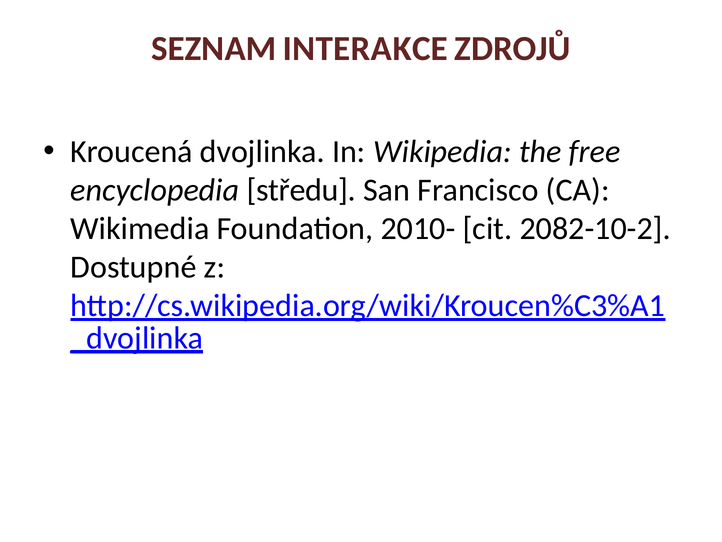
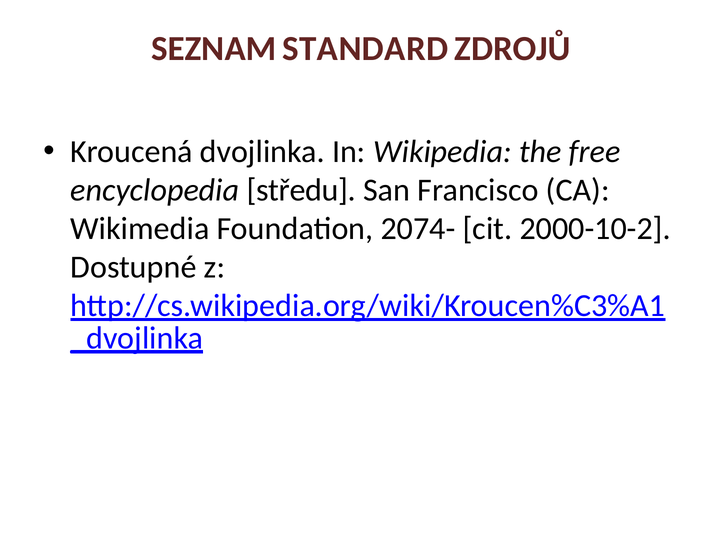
INTERAKCE: INTERAKCE -> STANDARD
2010-: 2010- -> 2074-
2082-10-2: 2082-10-2 -> 2000-10-2
